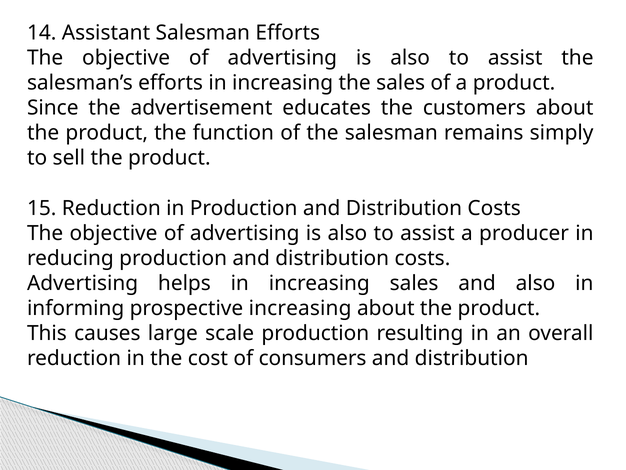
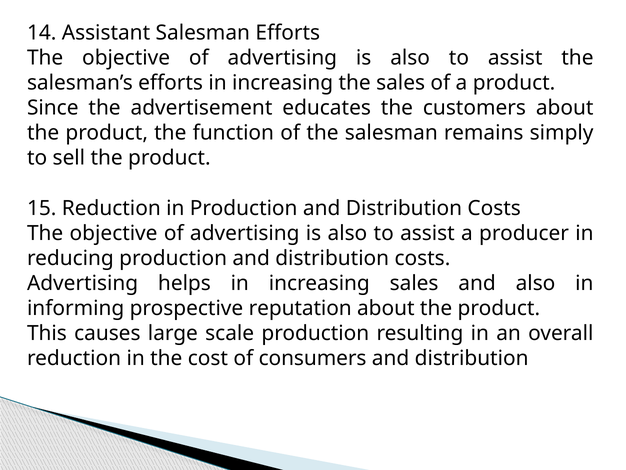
prospective increasing: increasing -> reputation
